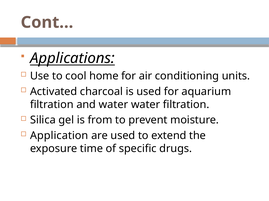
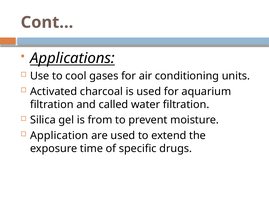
home: home -> gases
and water: water -> called
